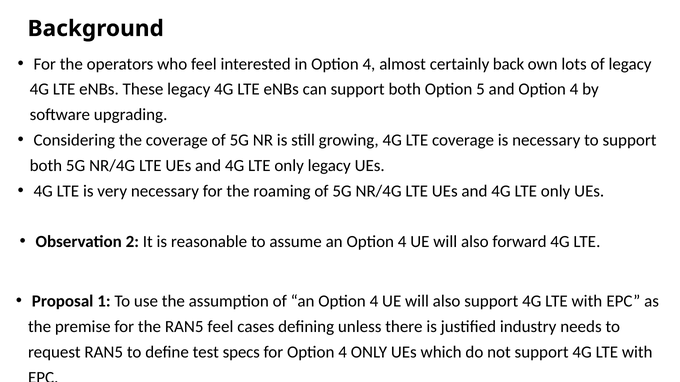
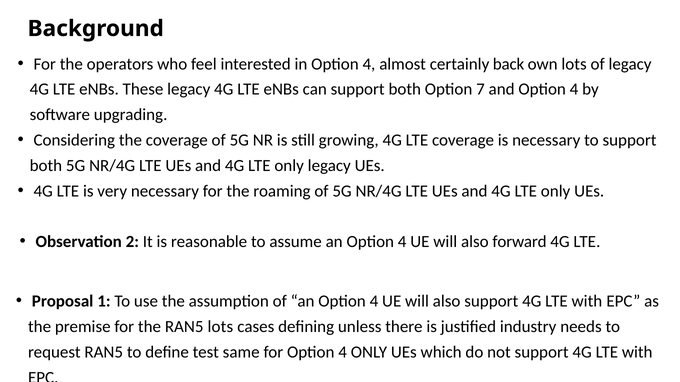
5: 5 -> 7
RAN5 feel: feel -> lots
specs: specs -> same
